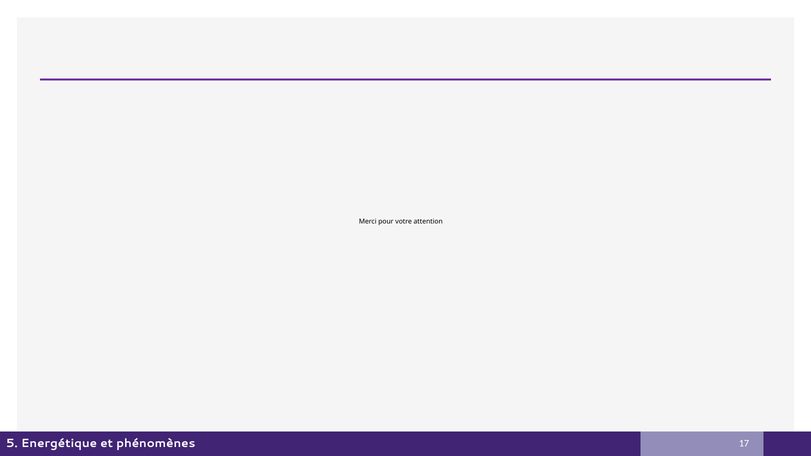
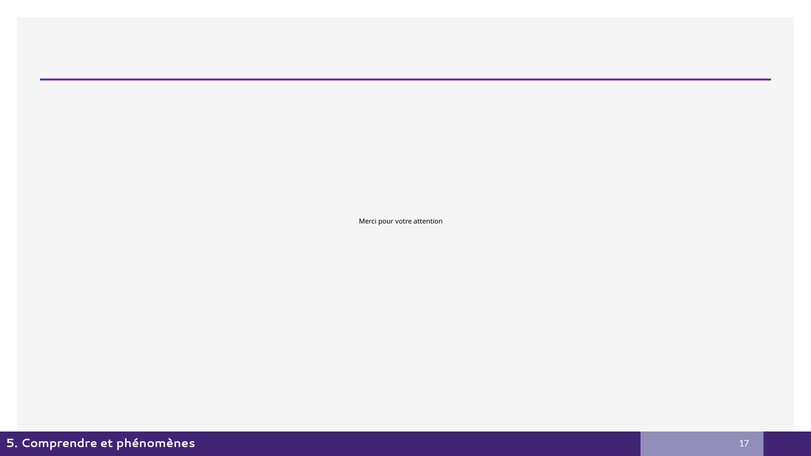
Energétique: Energétique -> Comprendre
